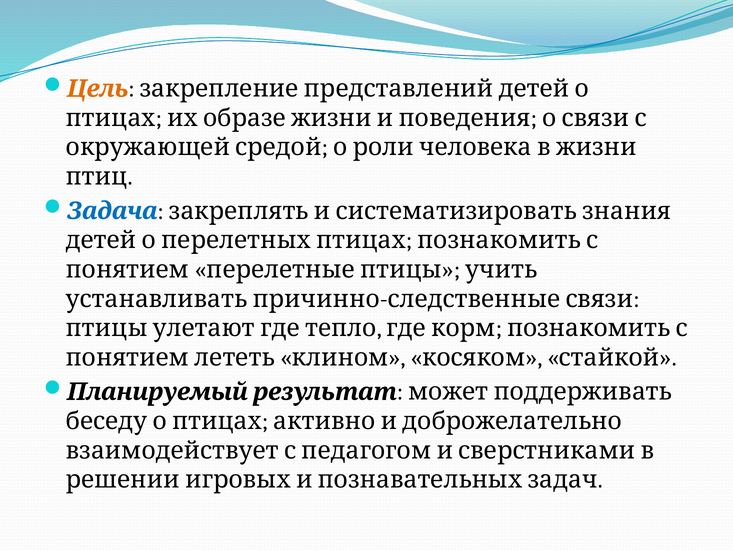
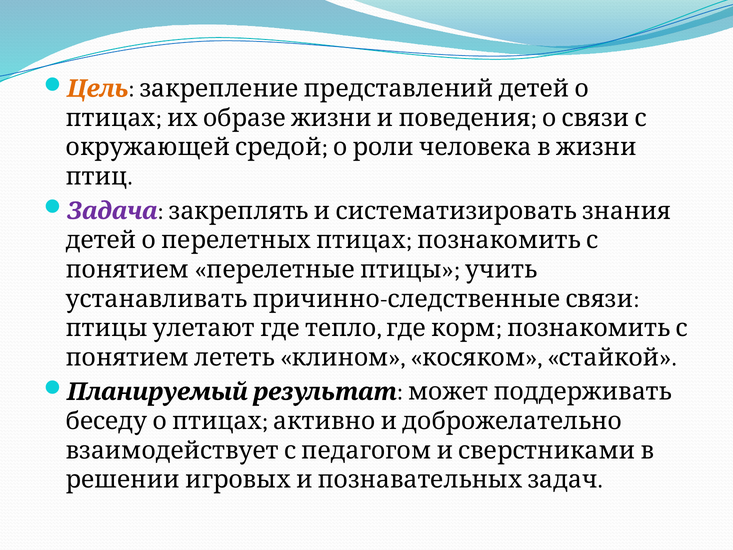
Задача colour: blue -> purple
